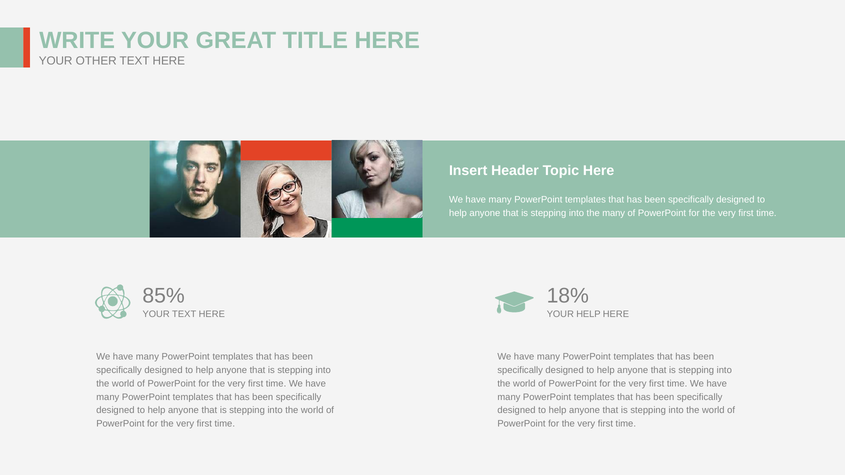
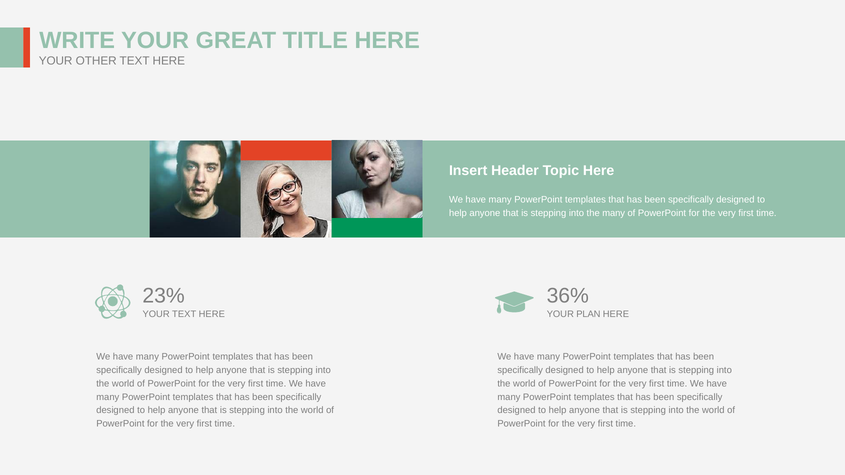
85%: 85% -> 23%
18%: 18% -> 36%
YOUR HELP: HELP -> PLAN
